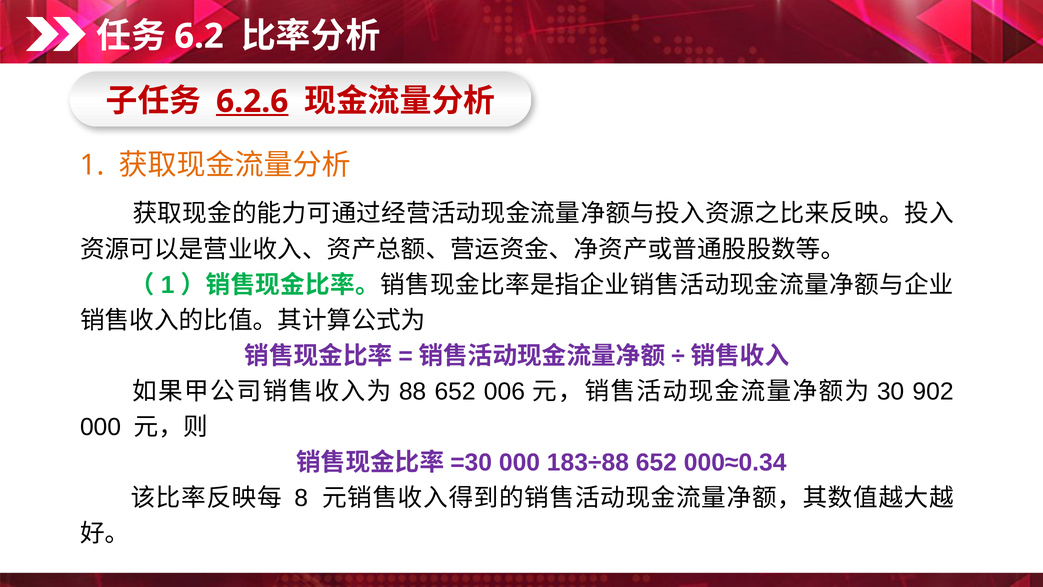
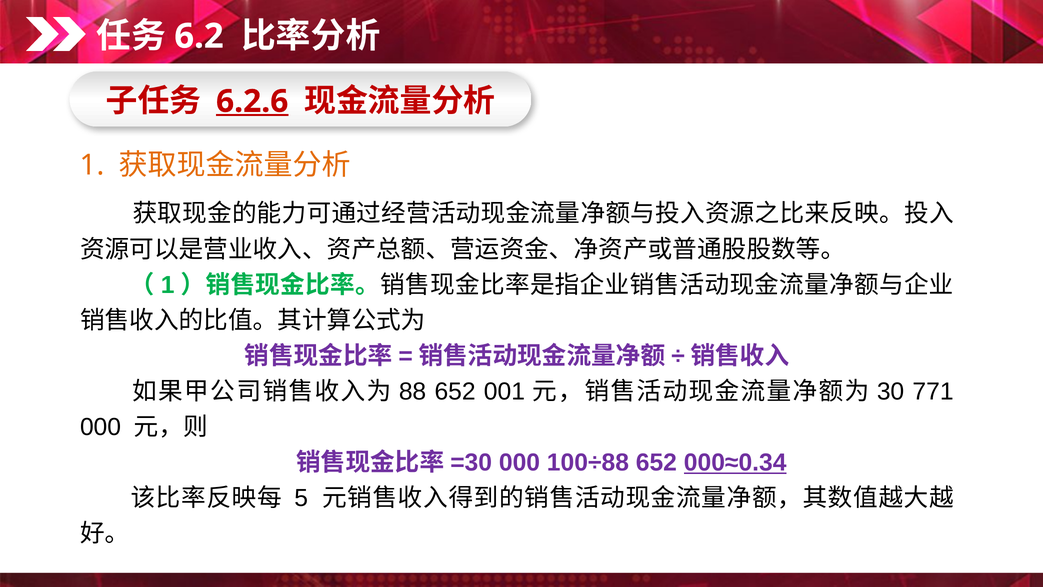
006: 006 -> 001
902: 902 -> 771
183÷88: 183÷88 -> 100÷88
000≈0.34 underline: none -> present
8: 8 -> 5
